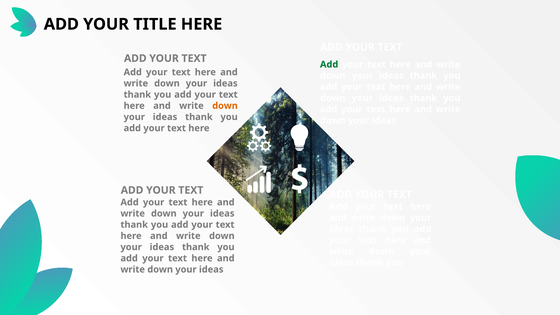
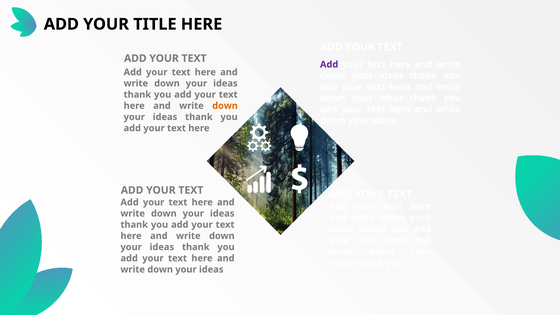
Add at (329, 64) colour: green -> purple
